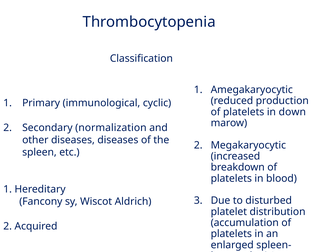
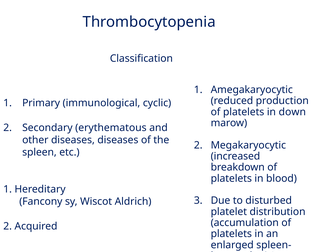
normalization: normalization -> erythematous
